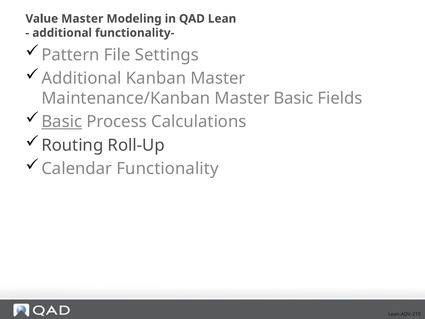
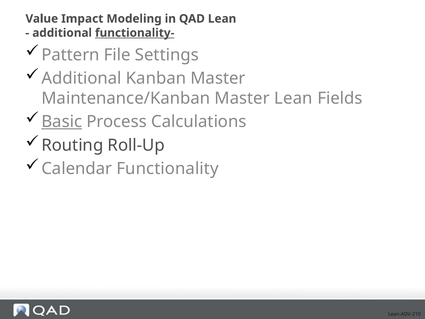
Value Master: Master -> Impact
functionality- underline: none -> present
Master Basic: Basic -> Lean
